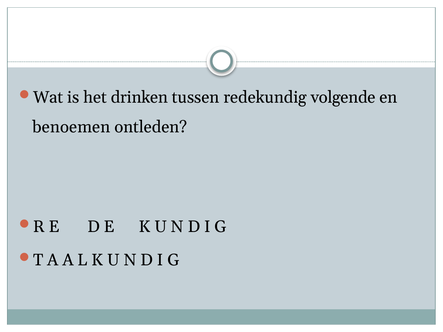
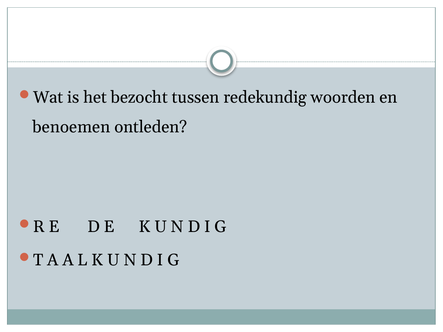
drinken: drinken -> bezocht
volgende: volgende -> woorden
